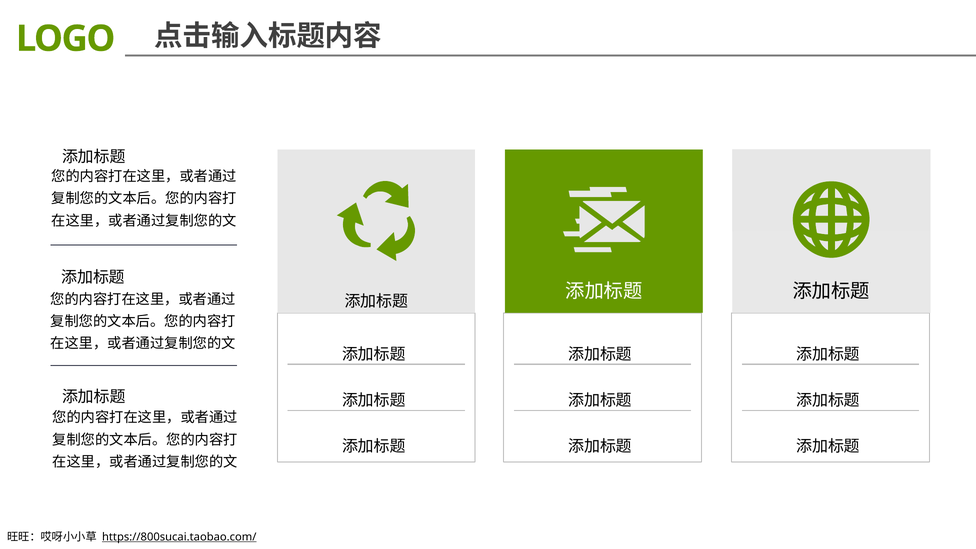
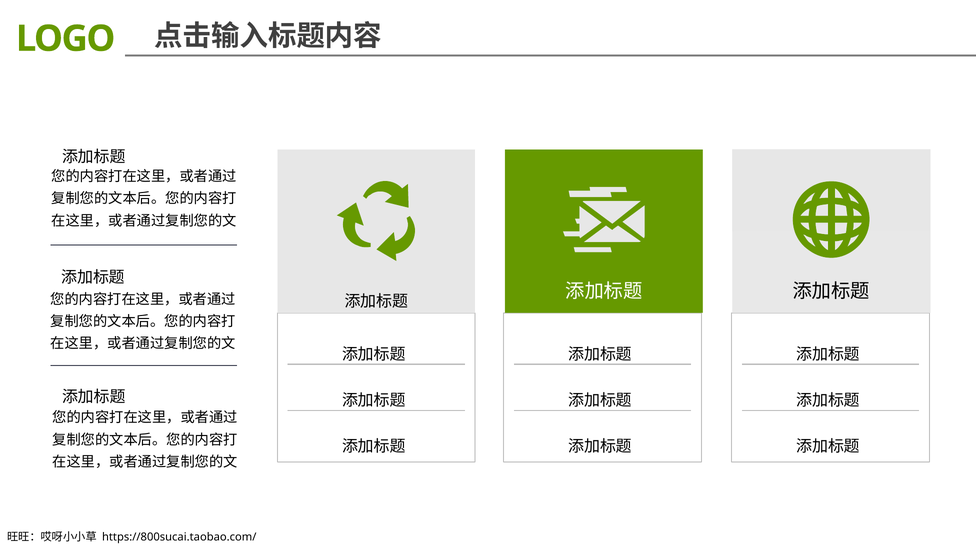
https://800sucai.taobao.com/ underline: present -> none
